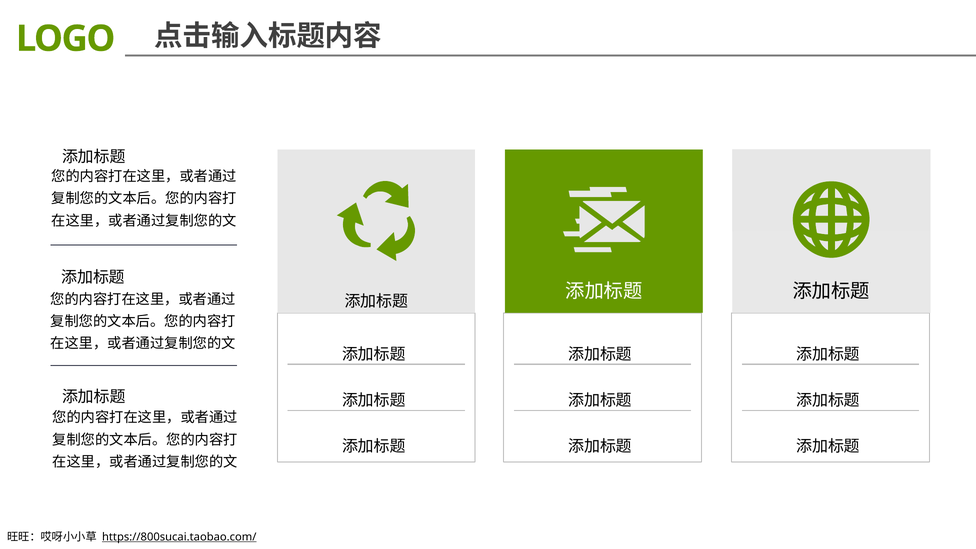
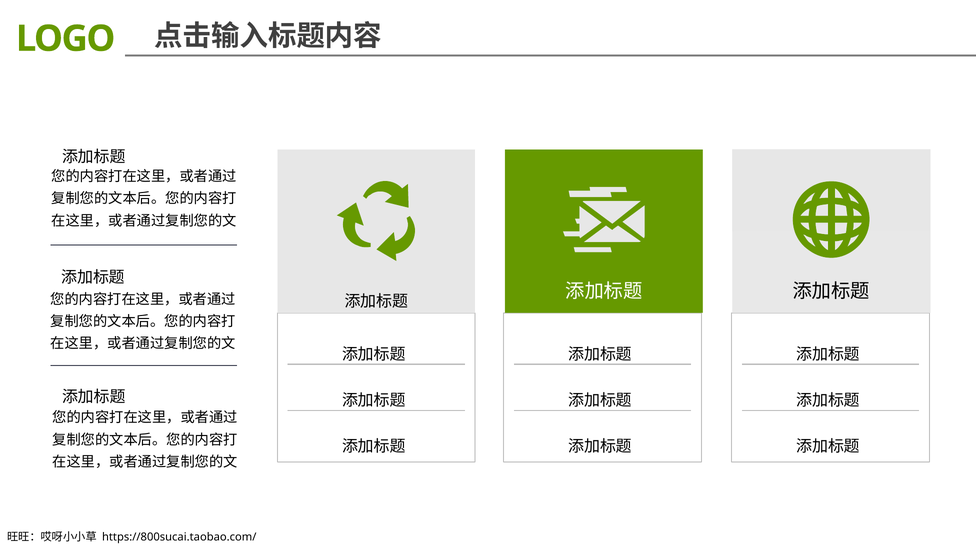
https://800sucai.taobao.com/ underline: present -> none
